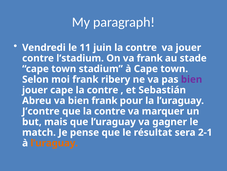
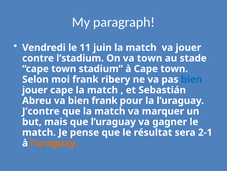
juin la contre: contre -> match
va frank: frank -> town
bien at (192, 79) colour: purple -> blue
contre at (103, 90): contre -> match
que la contre: contre -> match
